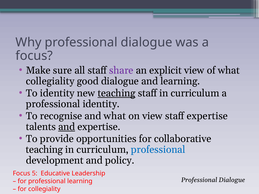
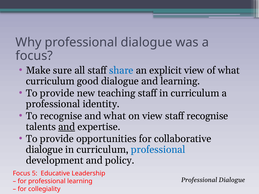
share colour: purple -> blue
collegiality at (50, 81): collegiality -> curriculum
identity at (57, 93): identity -> provide
teaching at (117, 93) underline: present -> none
staff expertise: expertise -> recognise
teaching at (44, 150): teaching -> dialogue
